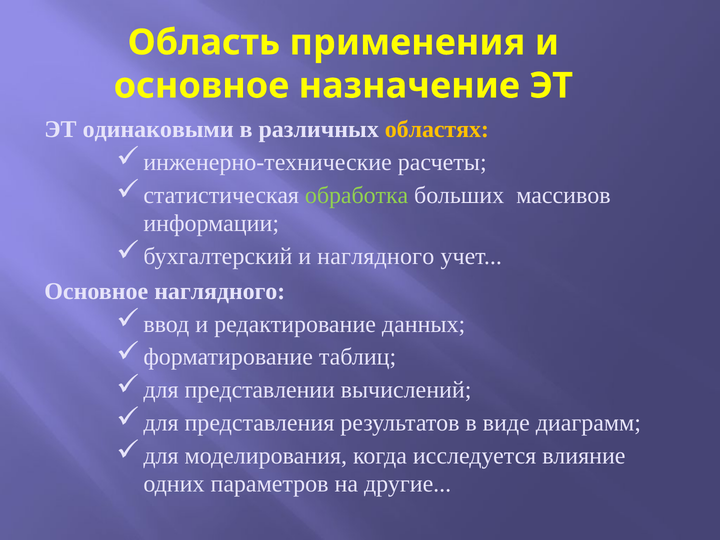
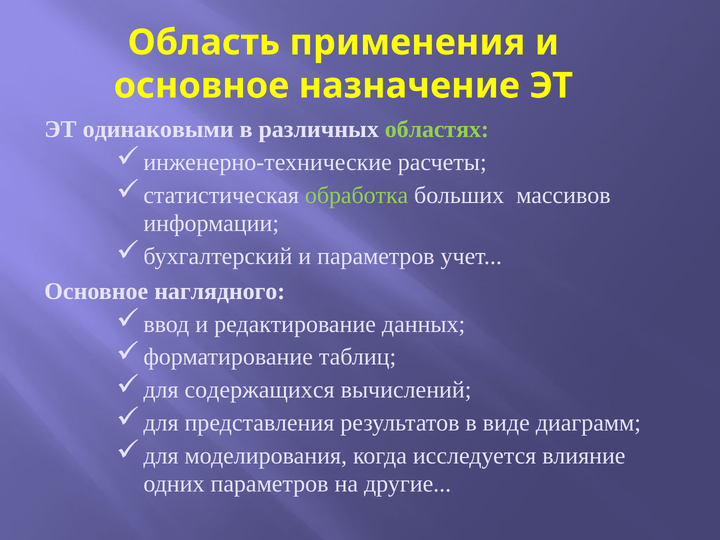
областях colour: yellow -> light green
и наглядного: наглядного -> параметров
представлении: представлении -> содержащихся
